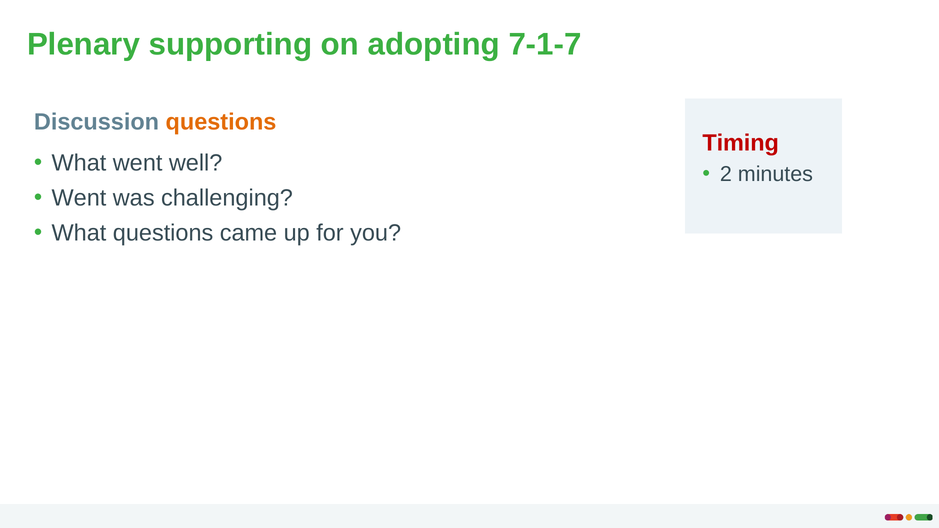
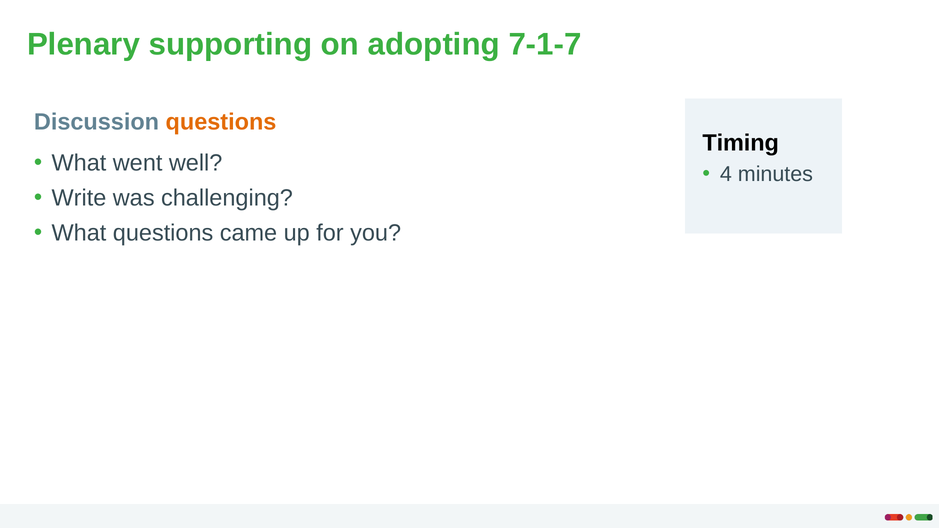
Timing colour: red -> black
2: 2 -> 4
Went at (79, 198): Went -> Write
